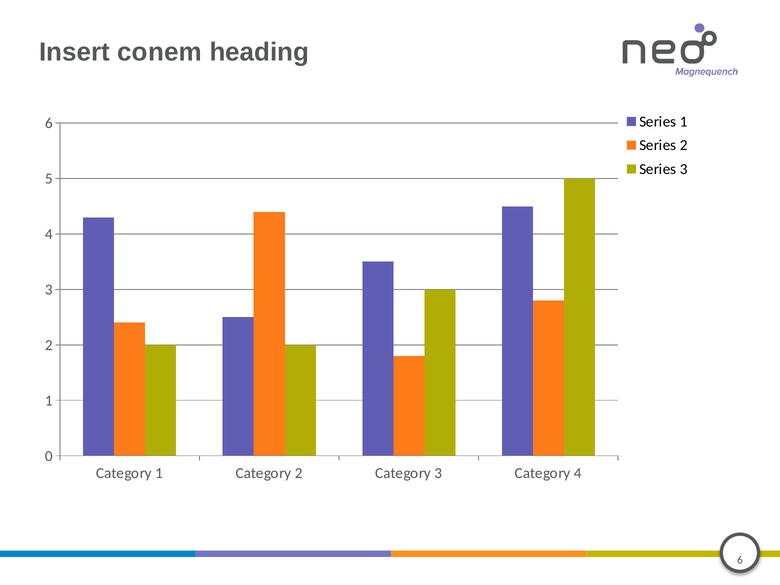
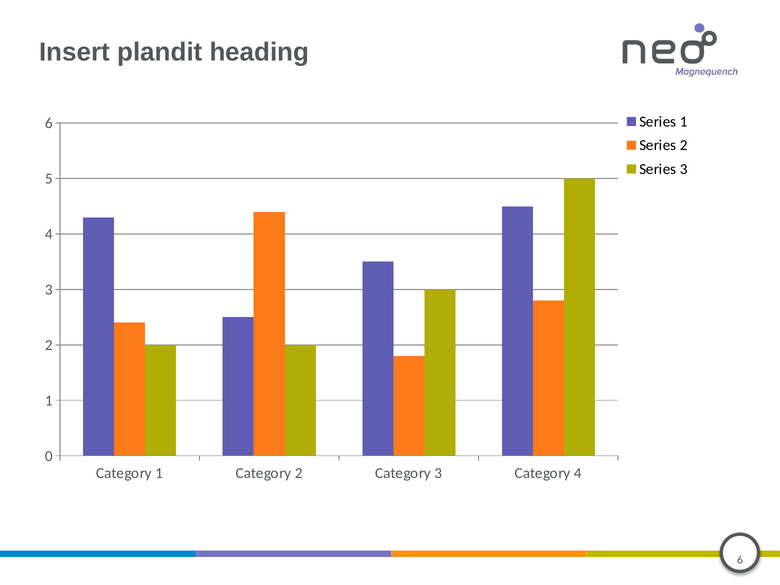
conem: conem -> plandit
